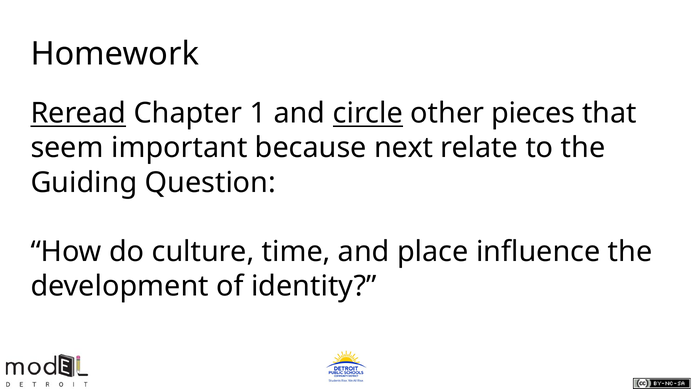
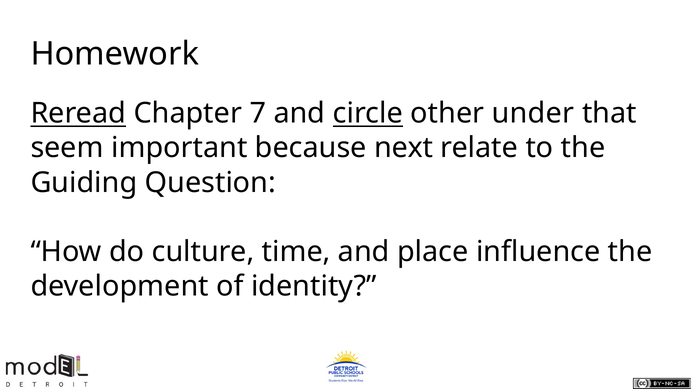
1: 1 -> 7
pieces: pieces -> under
